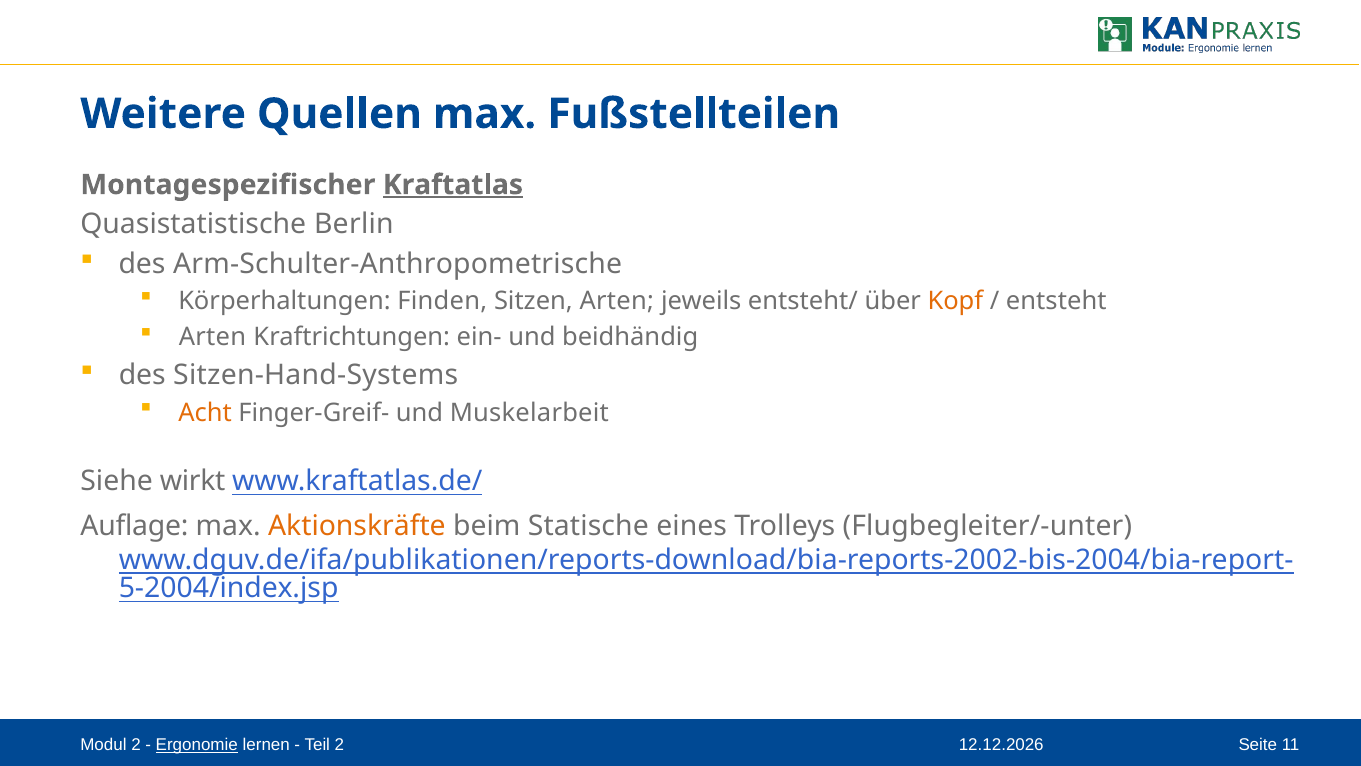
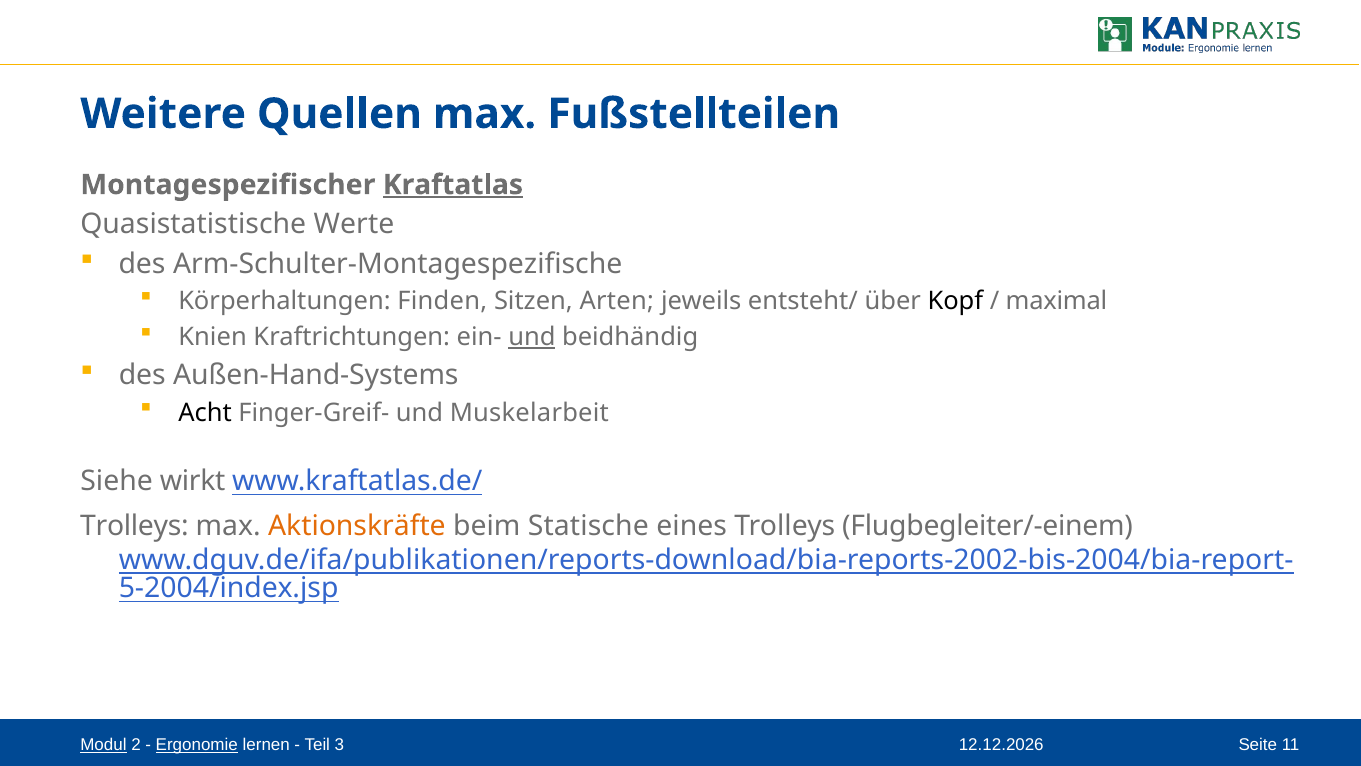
Berlin: Berlin -> Werte
Arm-Schulter-Anthropometrische: Arm-Schulter-Anthropometrische -> Arm-Schulter-Montagespezifische
Kopf colour: orange -> black
entsteht: entsteht -> maximal
Arten at (212, 337): Arten -> Knien
und at (532, 337) underline: none -> present
Sitzen-Hand-Systems: Sitzen-Hand-Systems -> Außen-Hand-Systems
Acht colour: orange -> black
Auflage at (134, 526): Auflage -> Trolleys
Flugbegleiter/-unter: Flugbegleiter/-unter -> Flugbegleiter/-einem
Modul underline: none -> present
Teil 2: 2 -> 3
